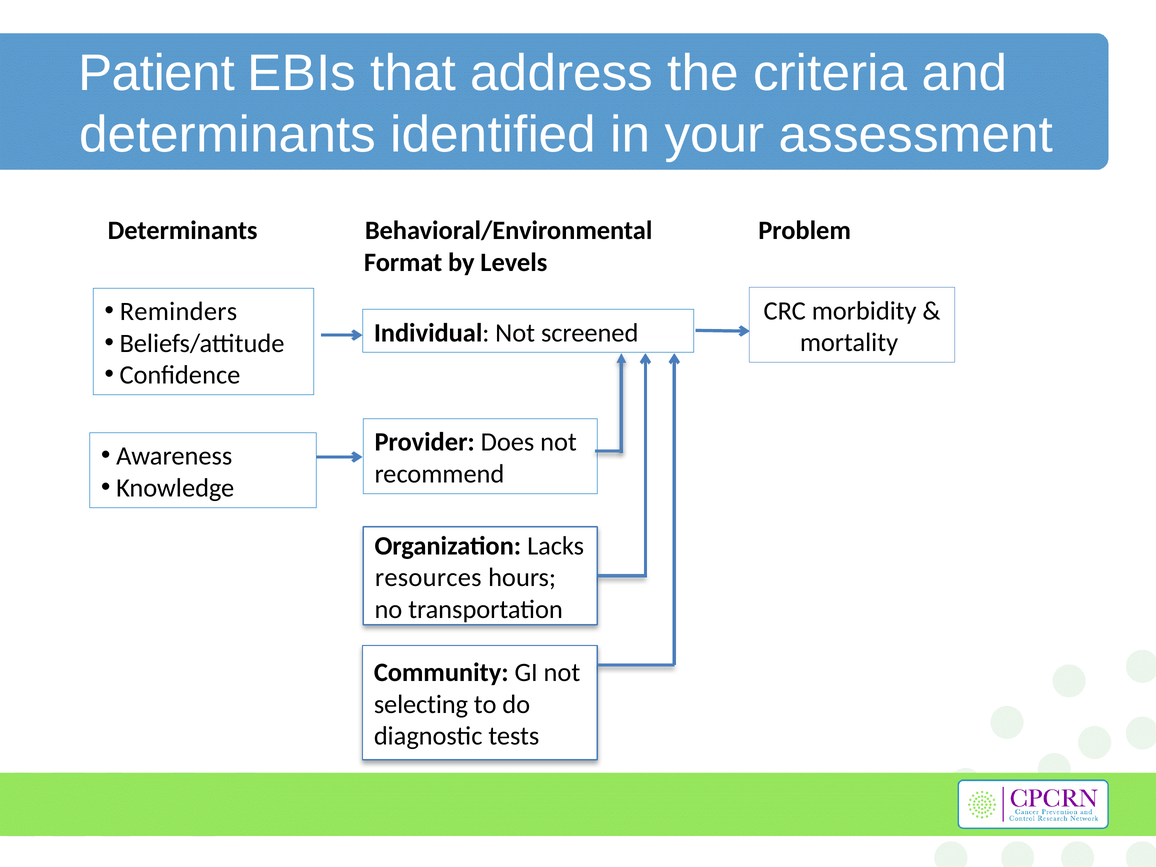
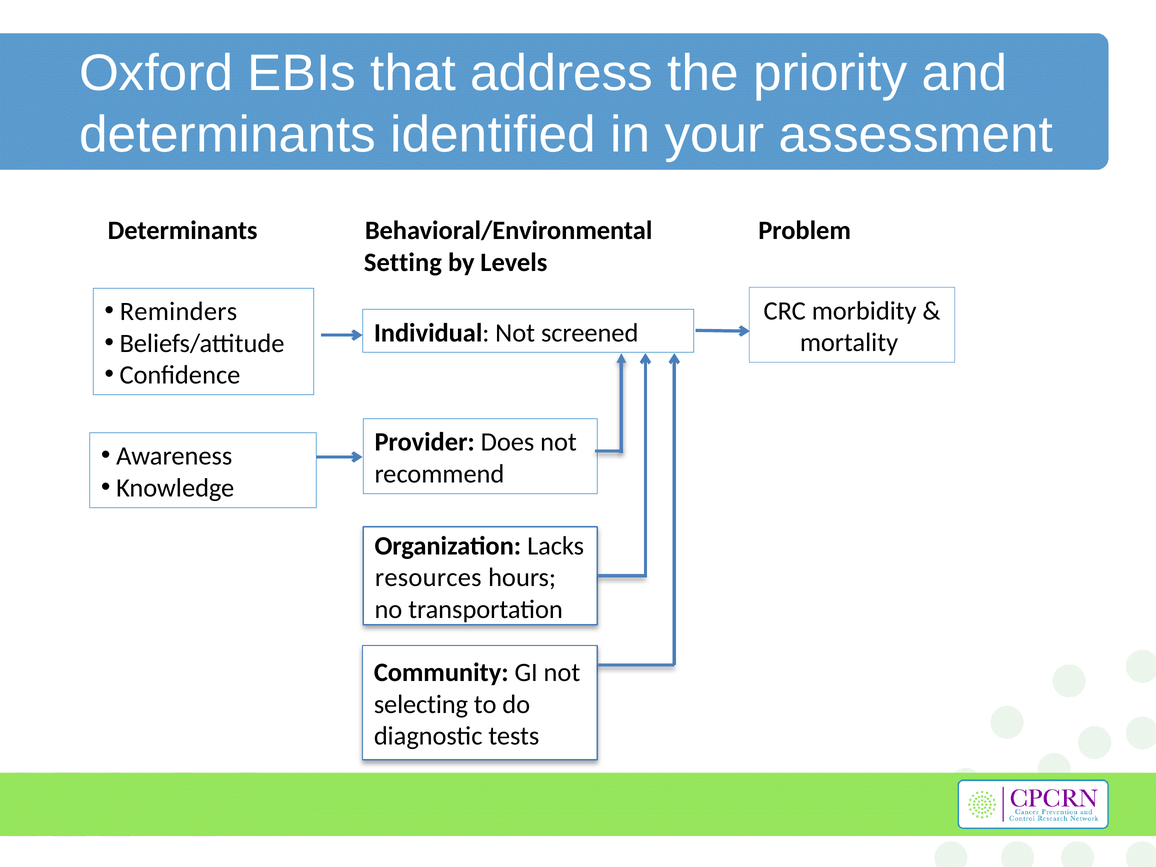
Patient: Patient -> Oxford
criteria: criteria -> priority
Format: Format -> Setting
